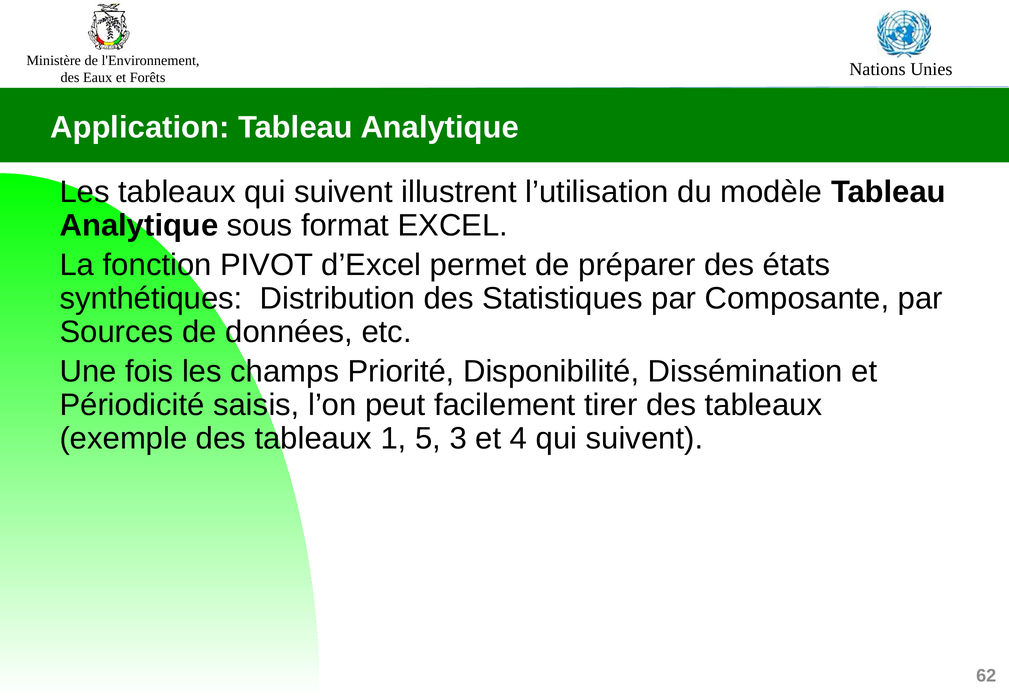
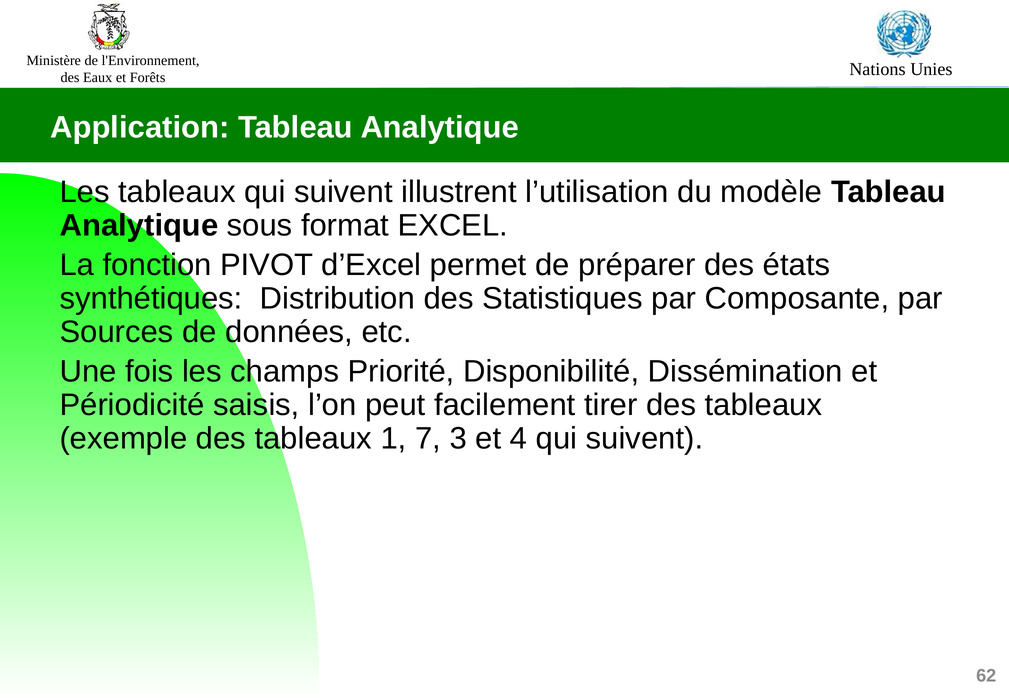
5: 5 -> 7
